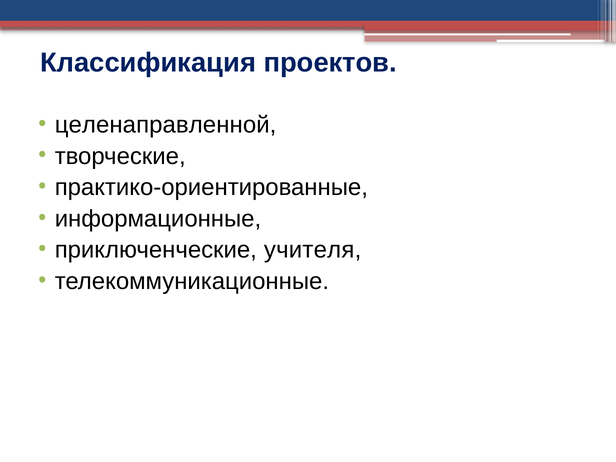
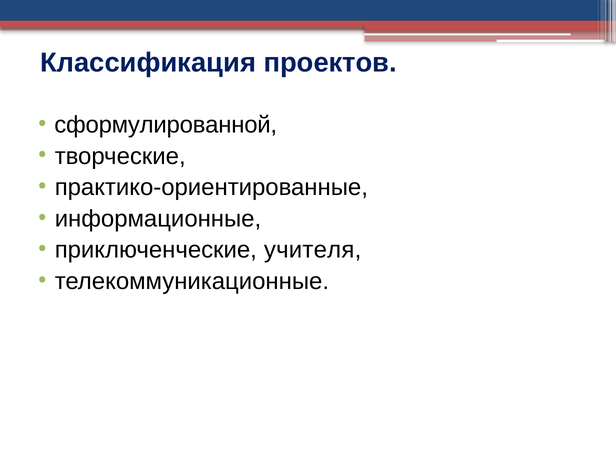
целенаправленной: целенаправленной -> сформулированной
